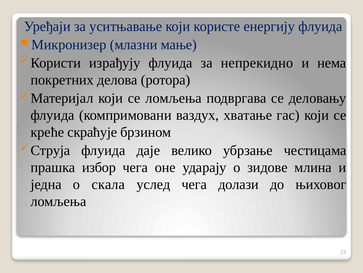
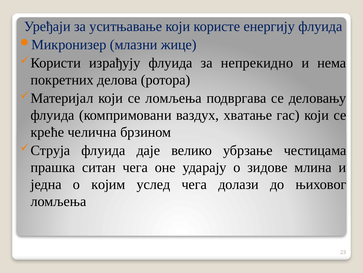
мање: мање -> жице
скраћује: скраћује -> челична
избор: избор -> ситан
скала: скала -> којим
